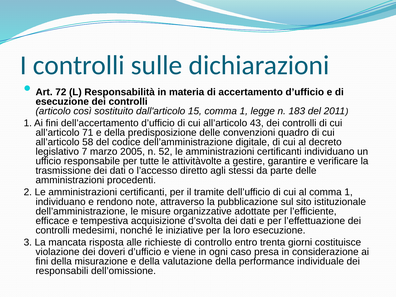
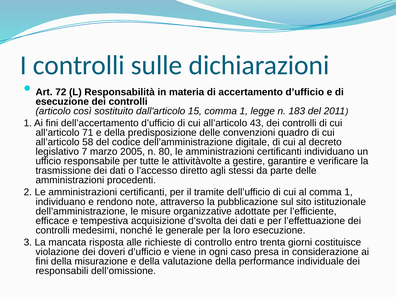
52: 52 -> 80
iniziative: iniziative -> generale
